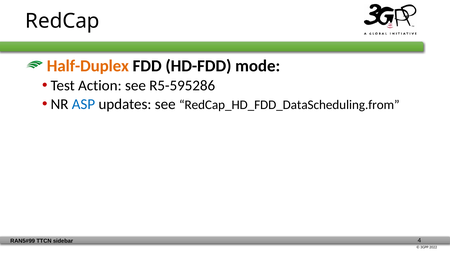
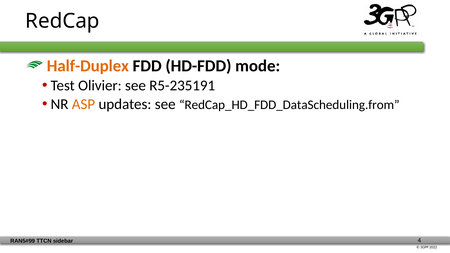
Action: Action -> Olivier
R5-595286: R5-595286 -> R5-235191
ASP colour: blue -> orange
